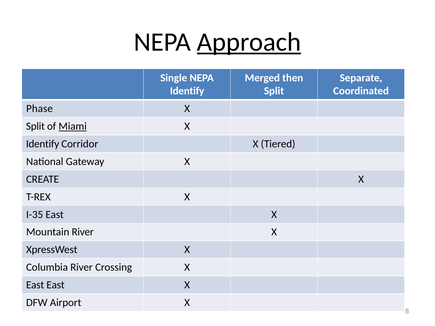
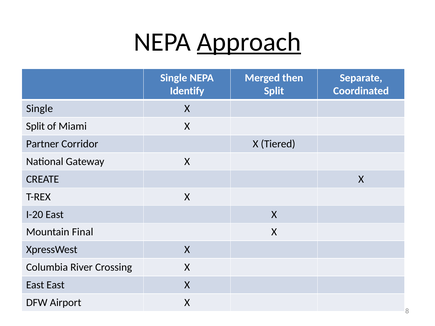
Phase at (40, 109): Phase -> Single
Miami underline: present -> none
Identify at (43, 144): Identify -> Partner
I-35: I-35 -> I-20
Mountain River: River -> Final
